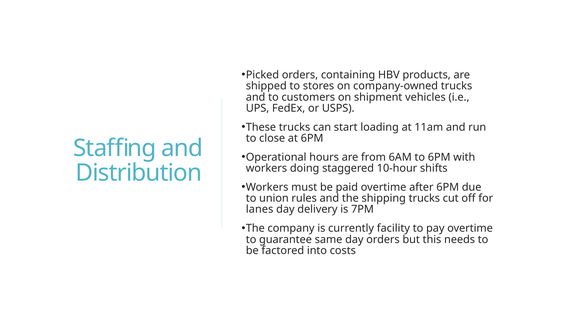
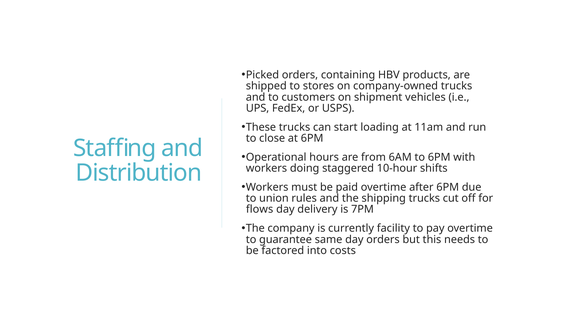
lanes: lanes -> flows
